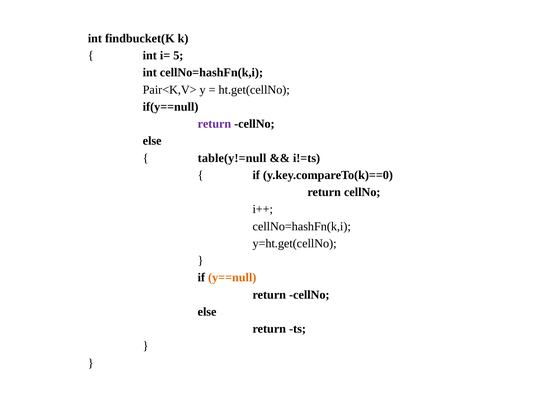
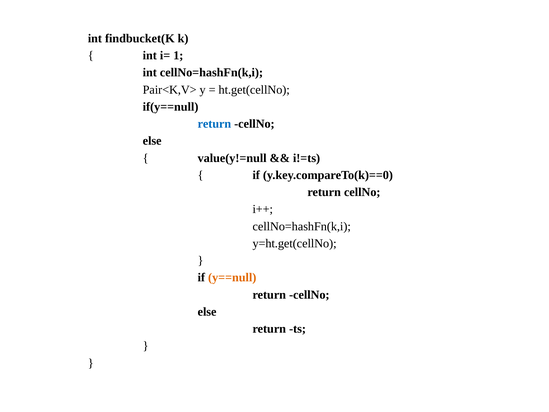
5: 5 -> 1
return at (214, 124) colour: purple -> blue
table(y!=null: table(y!=null -> value(y!=null
